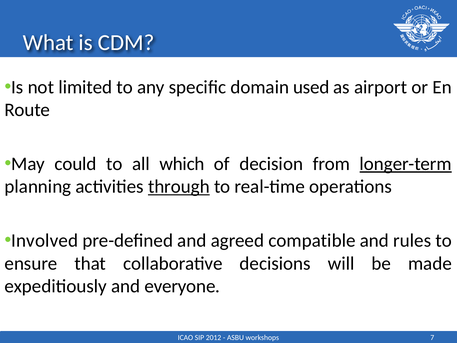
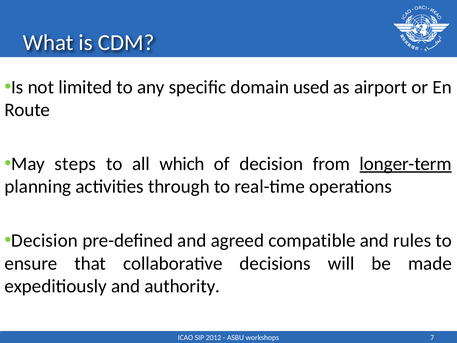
could: could -> steps
through underline: present -> none
Involved at (45, 240): Involved -> Decision
everyone: everyone -> authority
